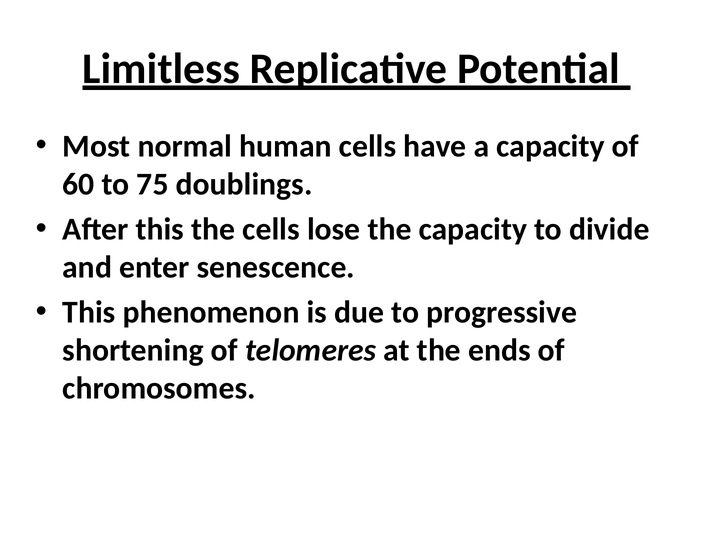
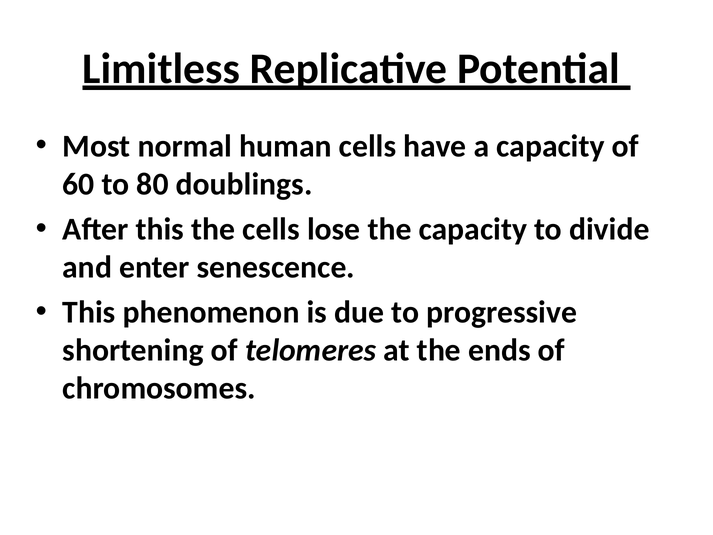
75: 75 -> 80
